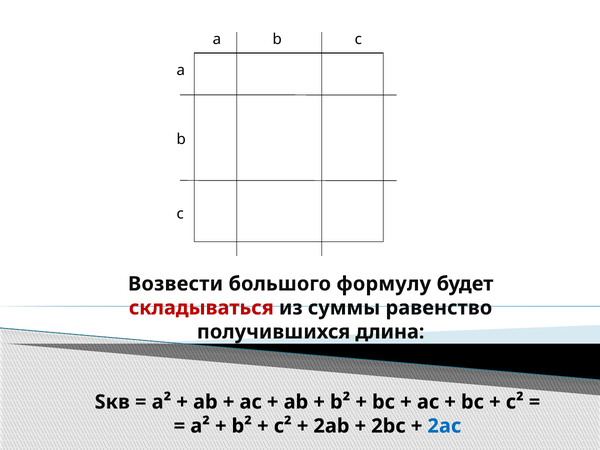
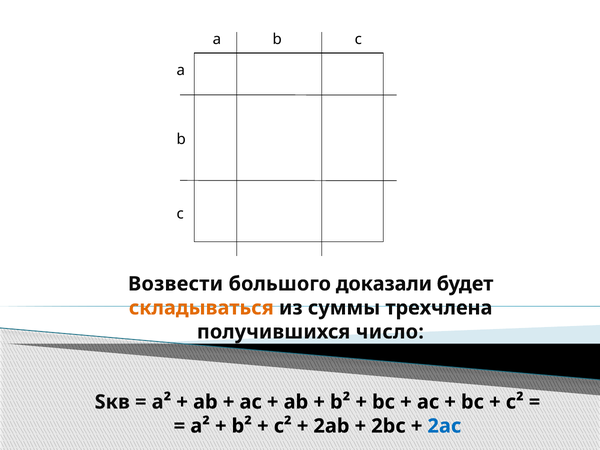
формулу: формулу -> доказали
складываться colour: red -> orange
равенство: равенство -> трехчлена
длина: длина -> число
